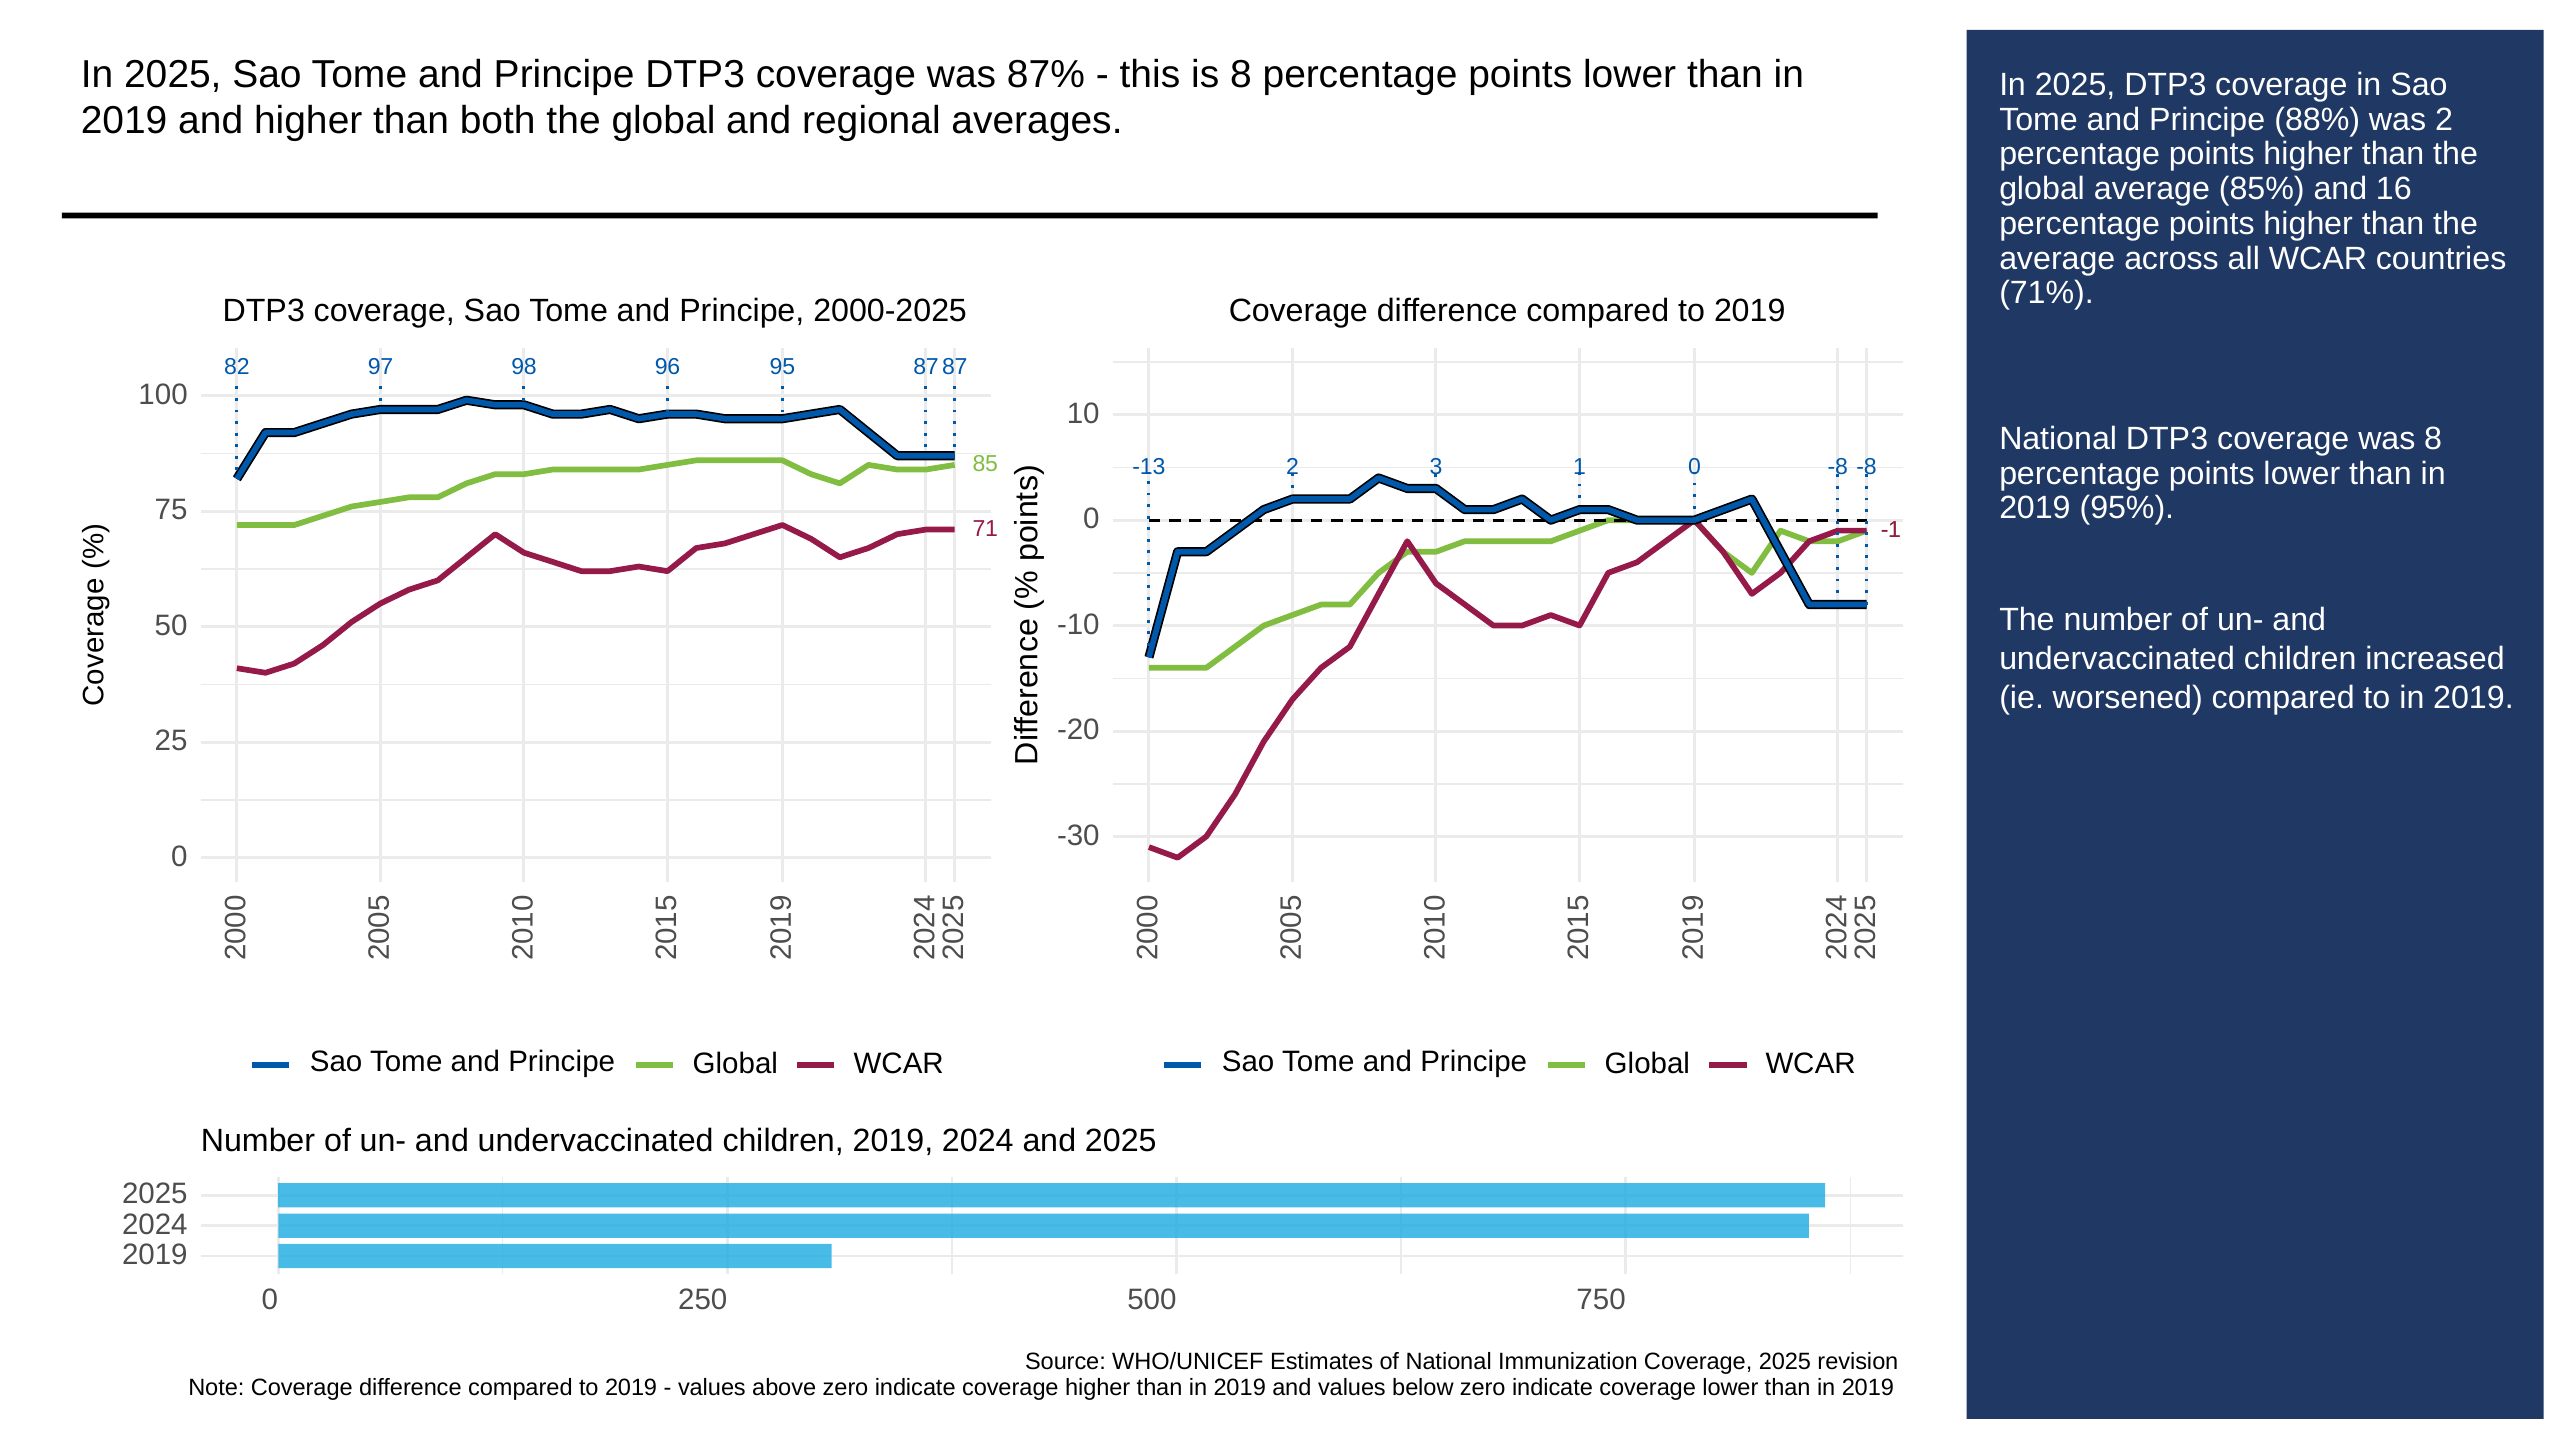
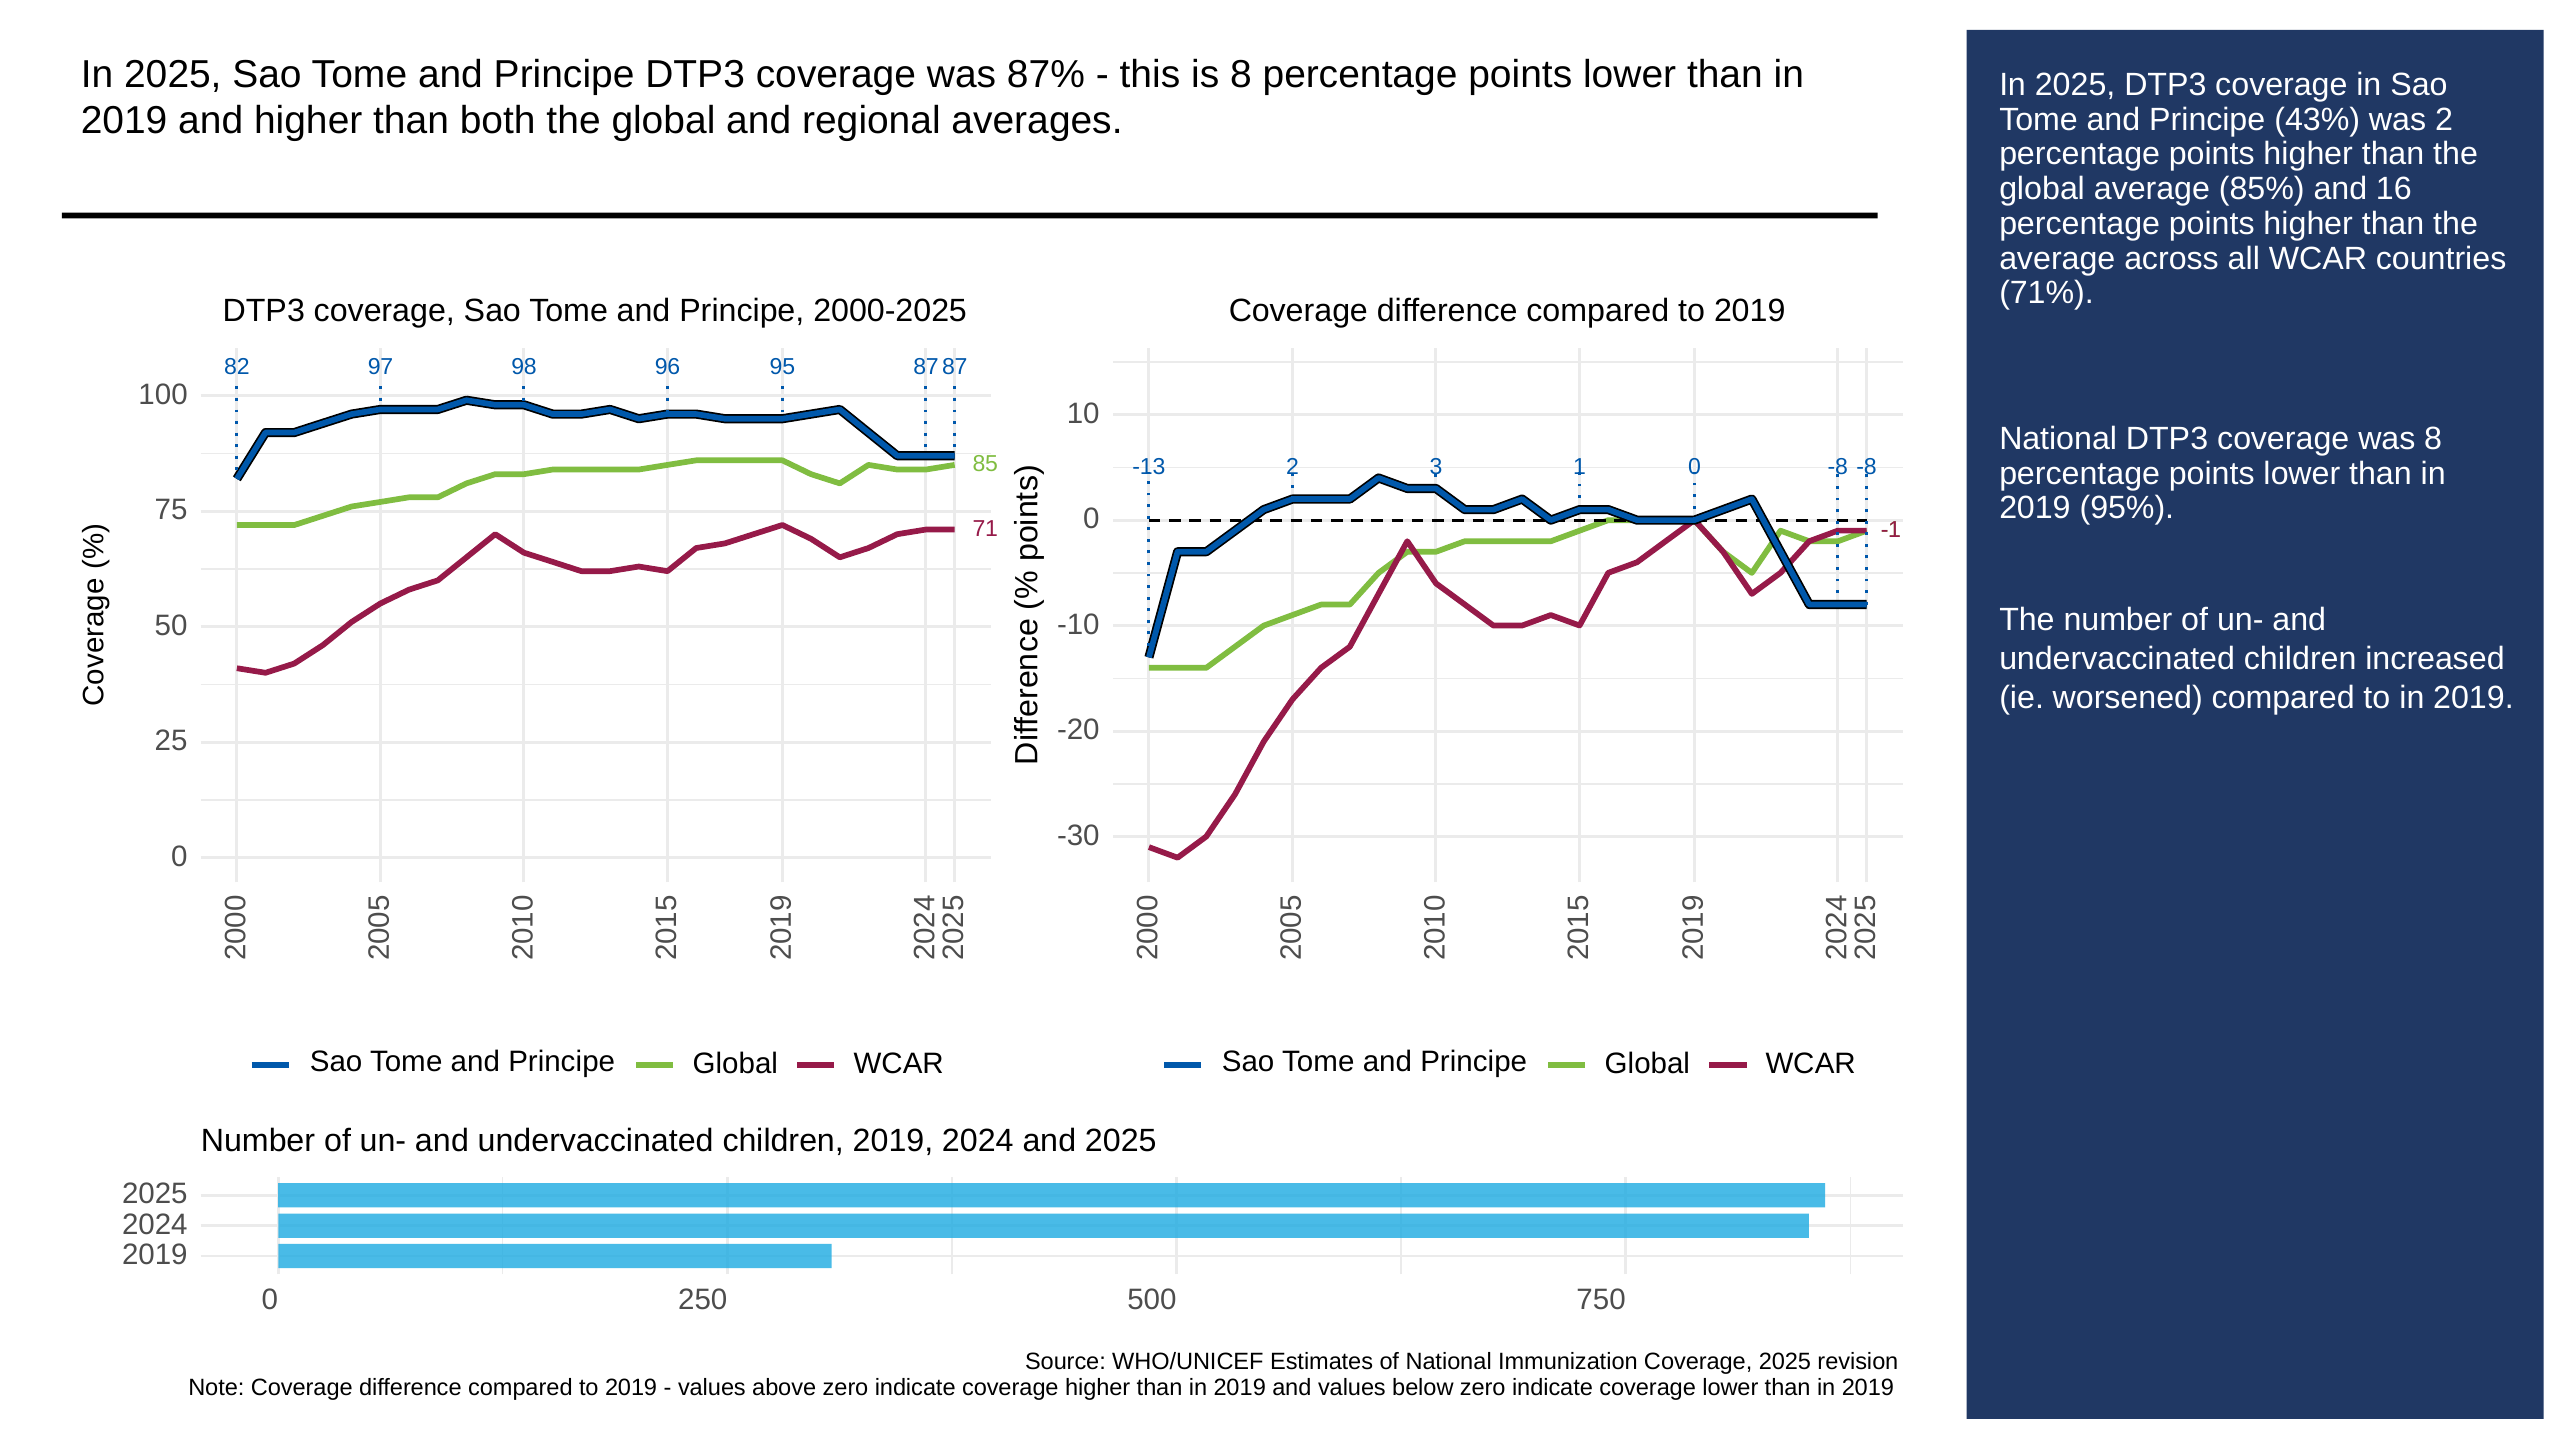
88%: 88% -> 43%
